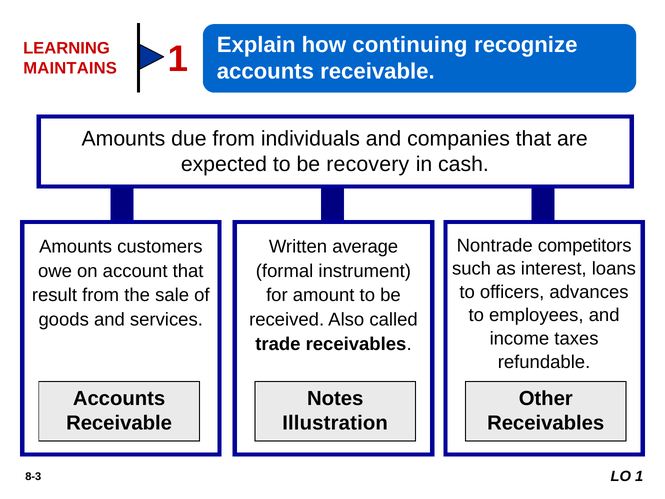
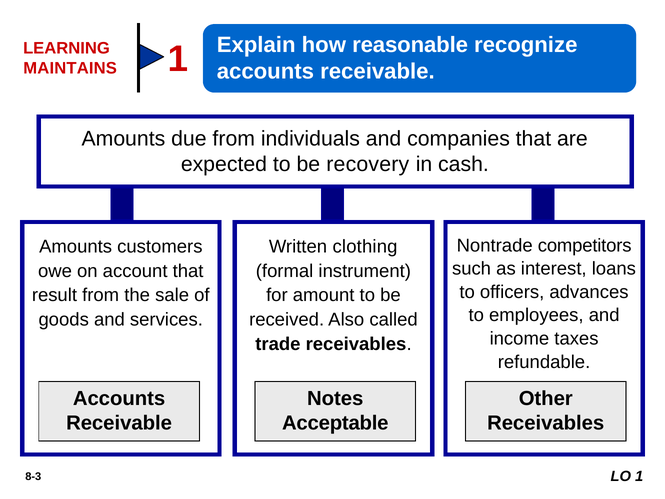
continuing: continuing -> reasonable
average: average -> clothing
Illustration: Illustration -> Acceptable
